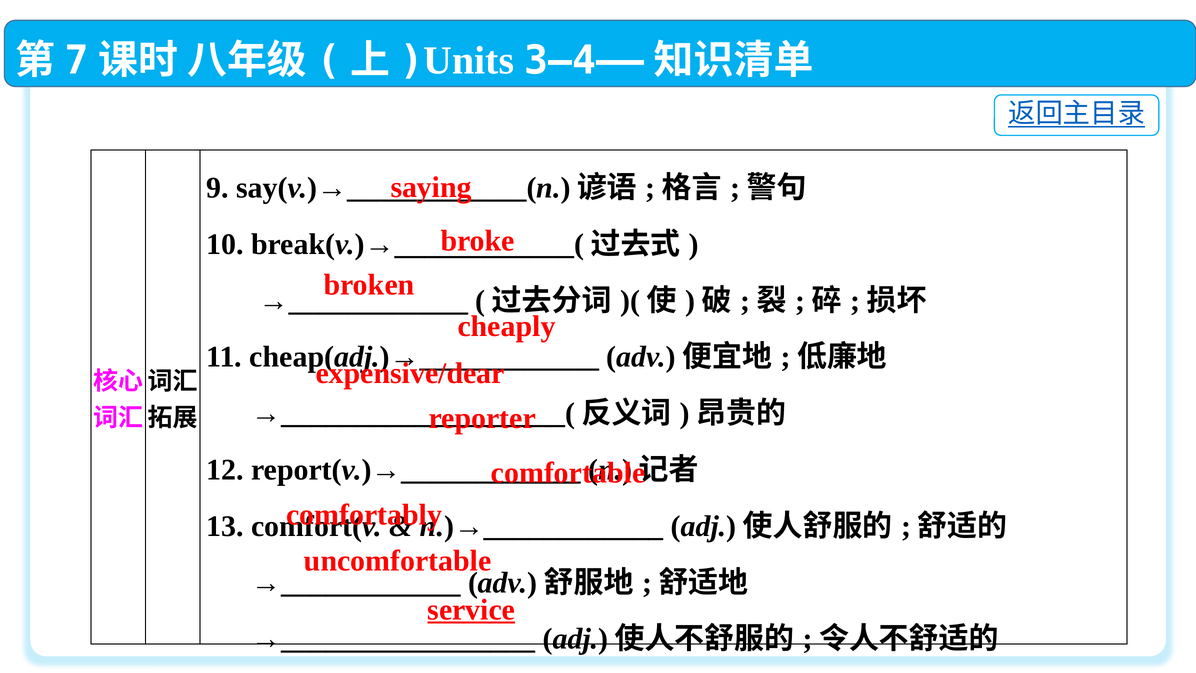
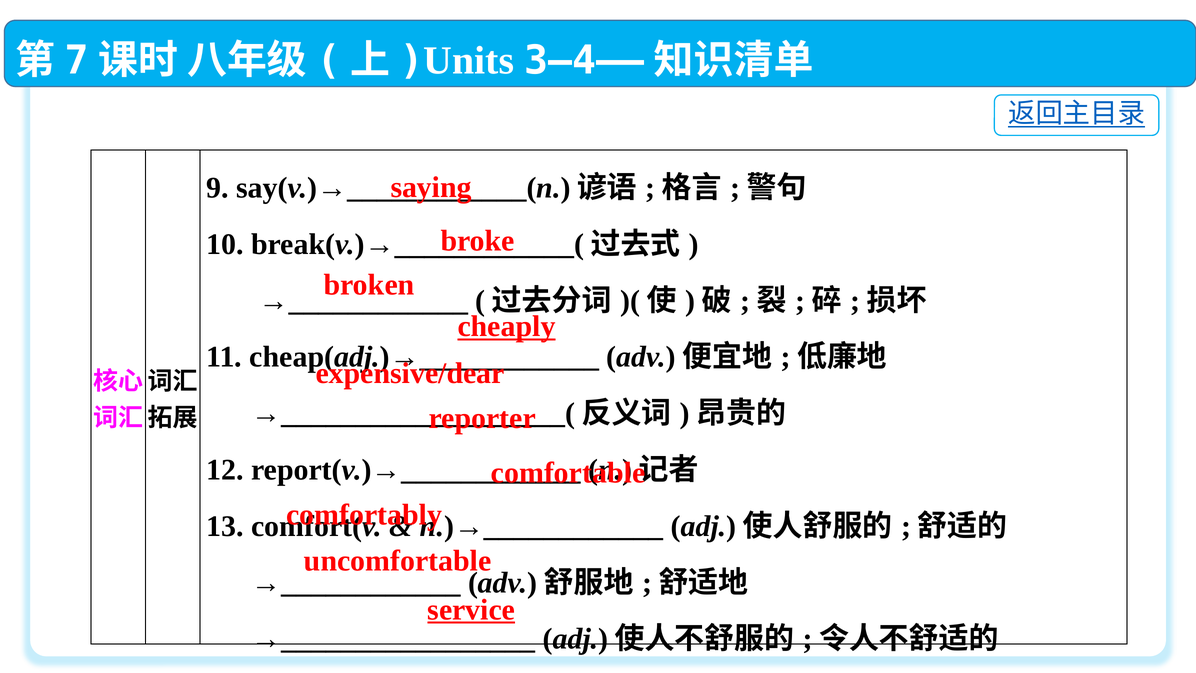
cheaply underline: none -> present
